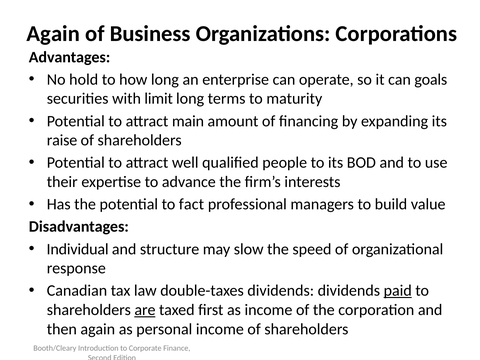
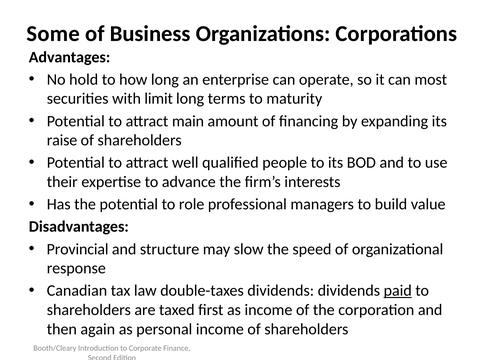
Again at (53, 34): Again -> Some
goals: goals -> most
fact: fact -> role
Individual: Individual -> Provincial
are underline: present -> none
